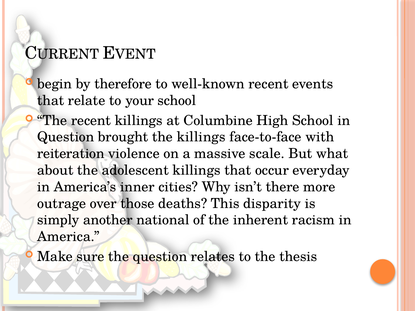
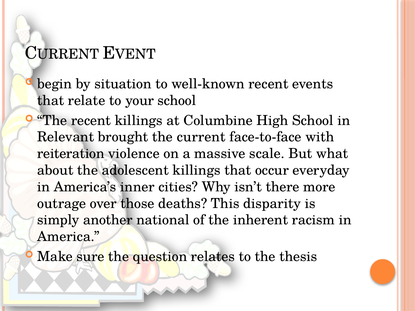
therefore: therefore -> situation
Question at (66, 137): Question -> Relevant
the killings: killings -> current
